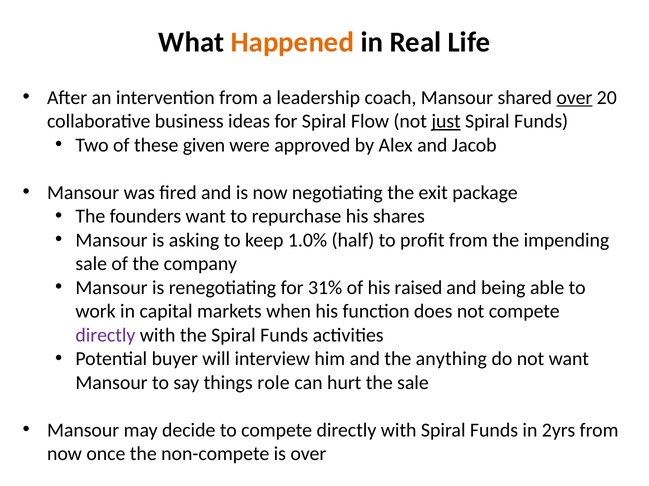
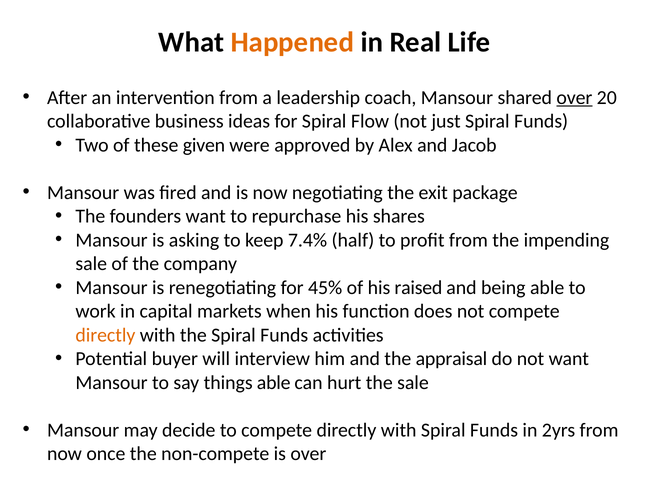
just underline: present -> none
1.0%: 1.0% -> 7.4%
31%: 31% -> 45%
directly at (105, 336) colour: purple -> orange
anything: anything -> appraisal
things role: role -> able
